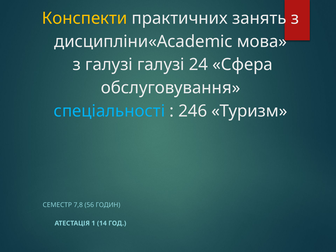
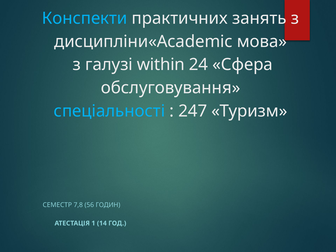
Конспекти colour: yellow -> light blue
галузі галузі: галузі -> within
246: 246 -> 247
